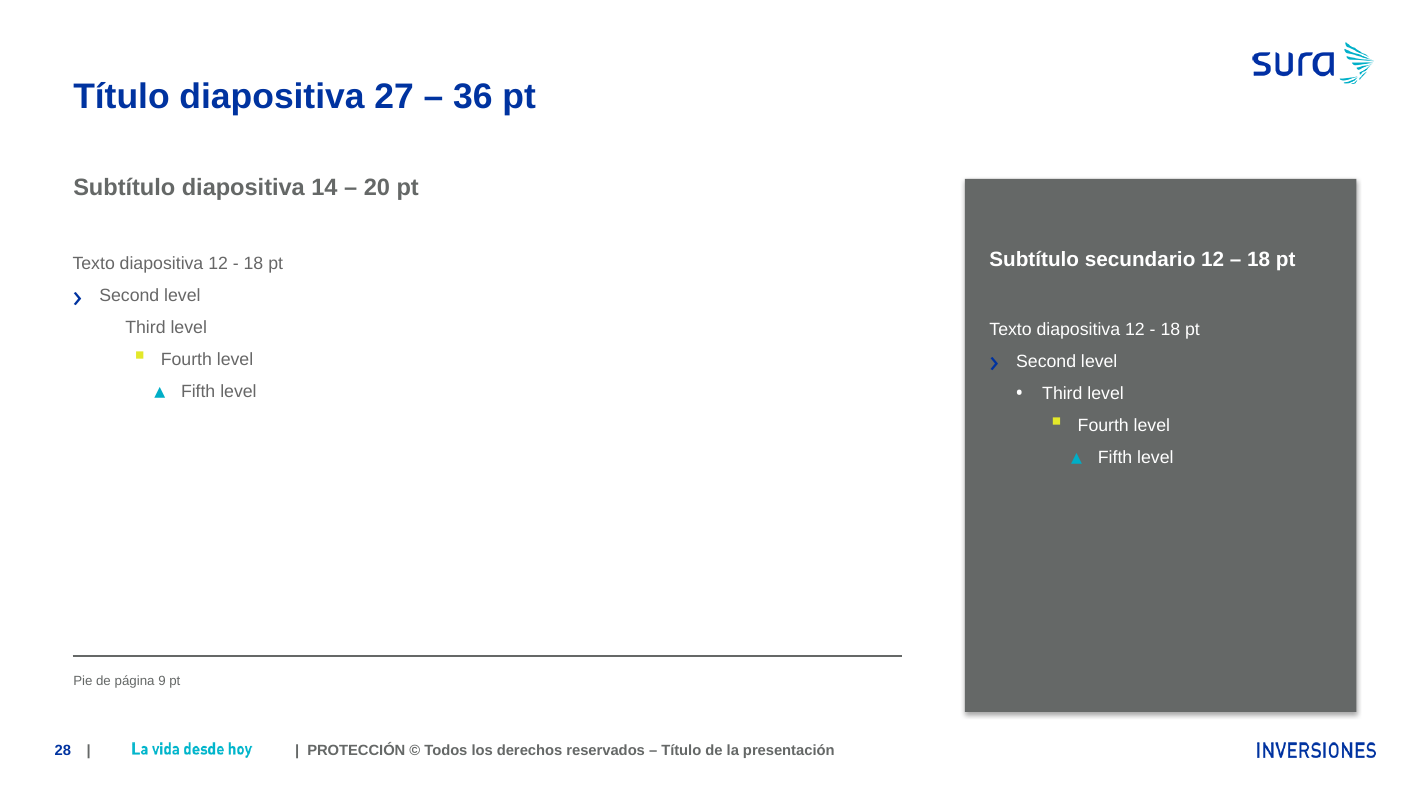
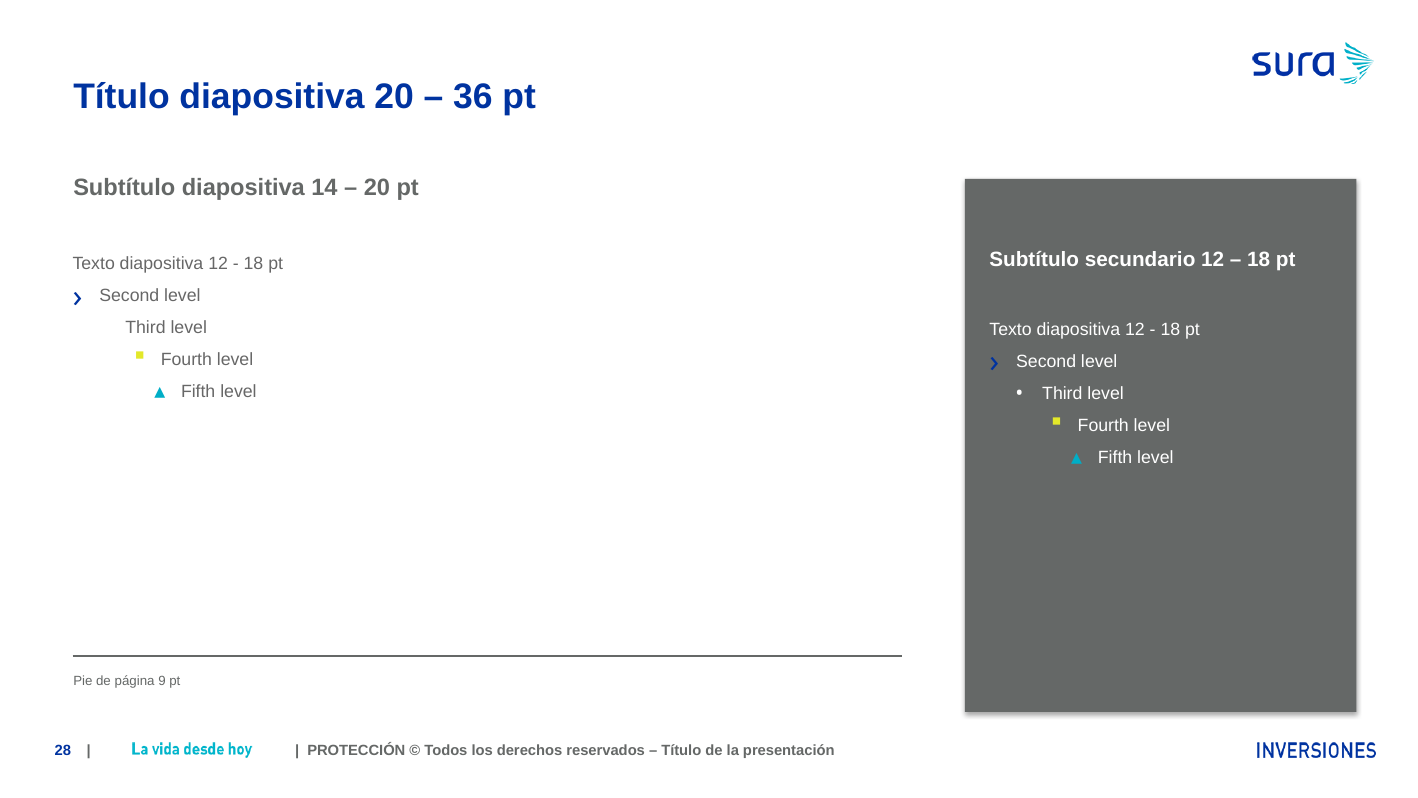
diapositiva 27: 27 -> 20
